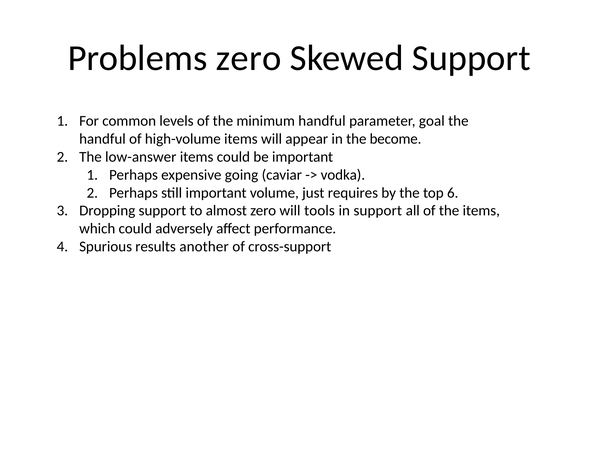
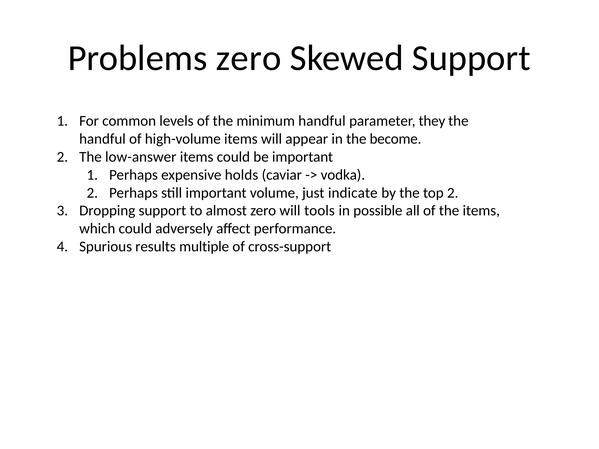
goal: goal -> they
going: going -> holds
requires: requires -> indicate
top 6: 6 -> 2
in support: support -> possible
another: another -> multiple
